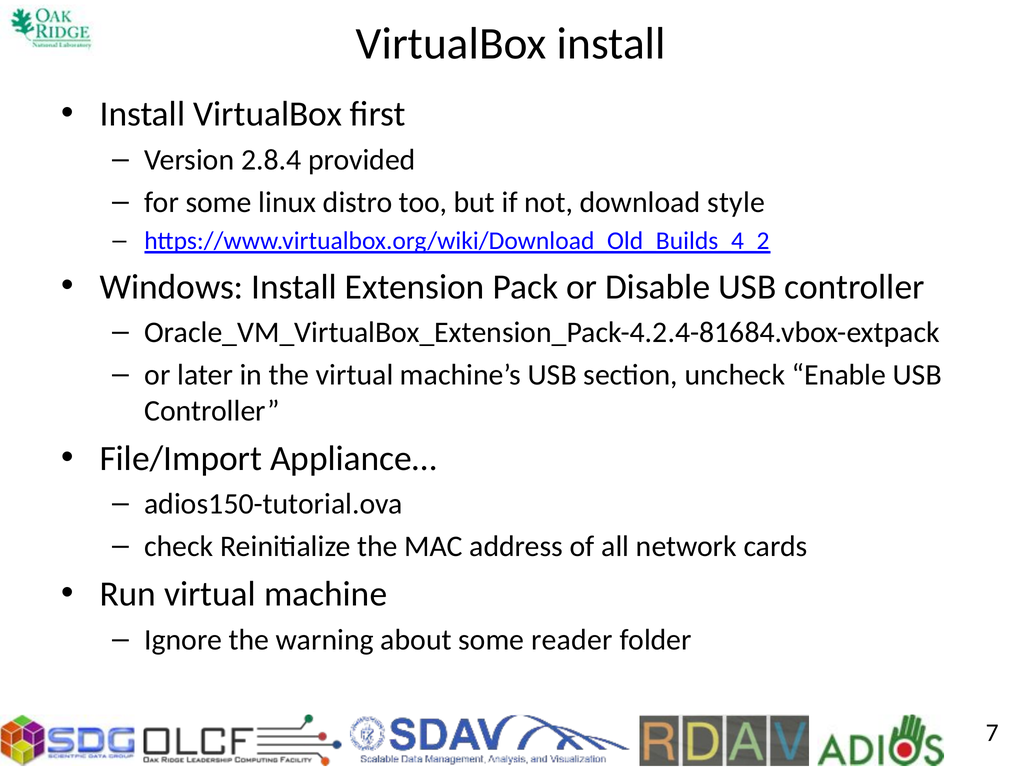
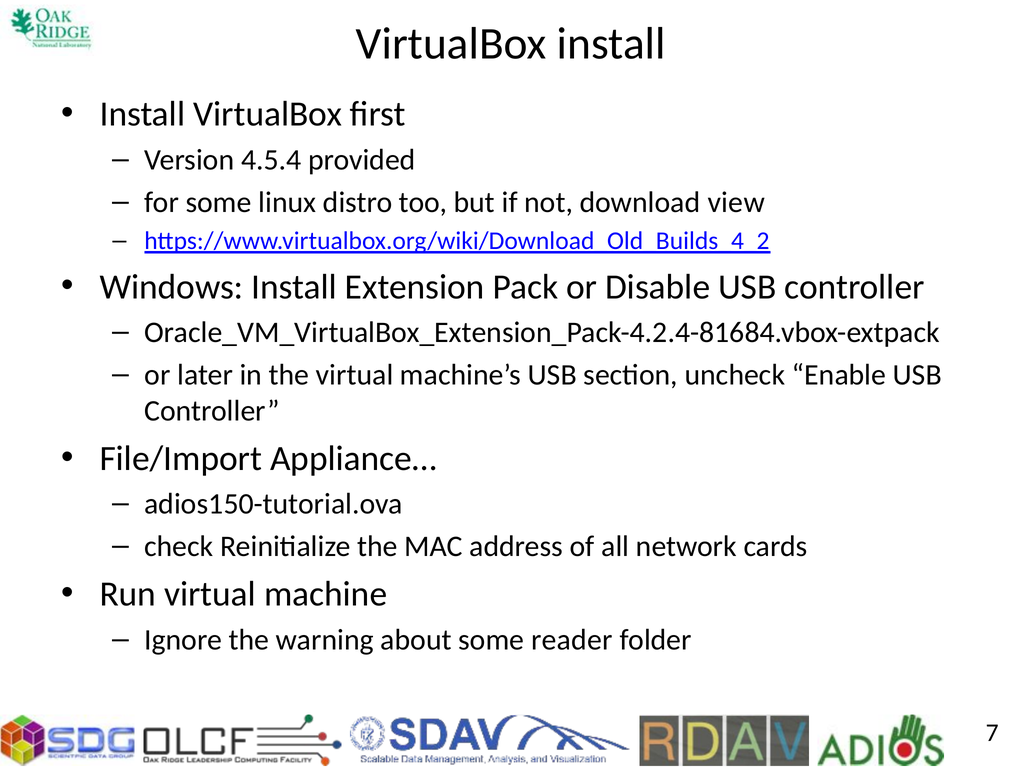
2.8.4: 2.8.4 -> 4.5.4
style: style -> view
